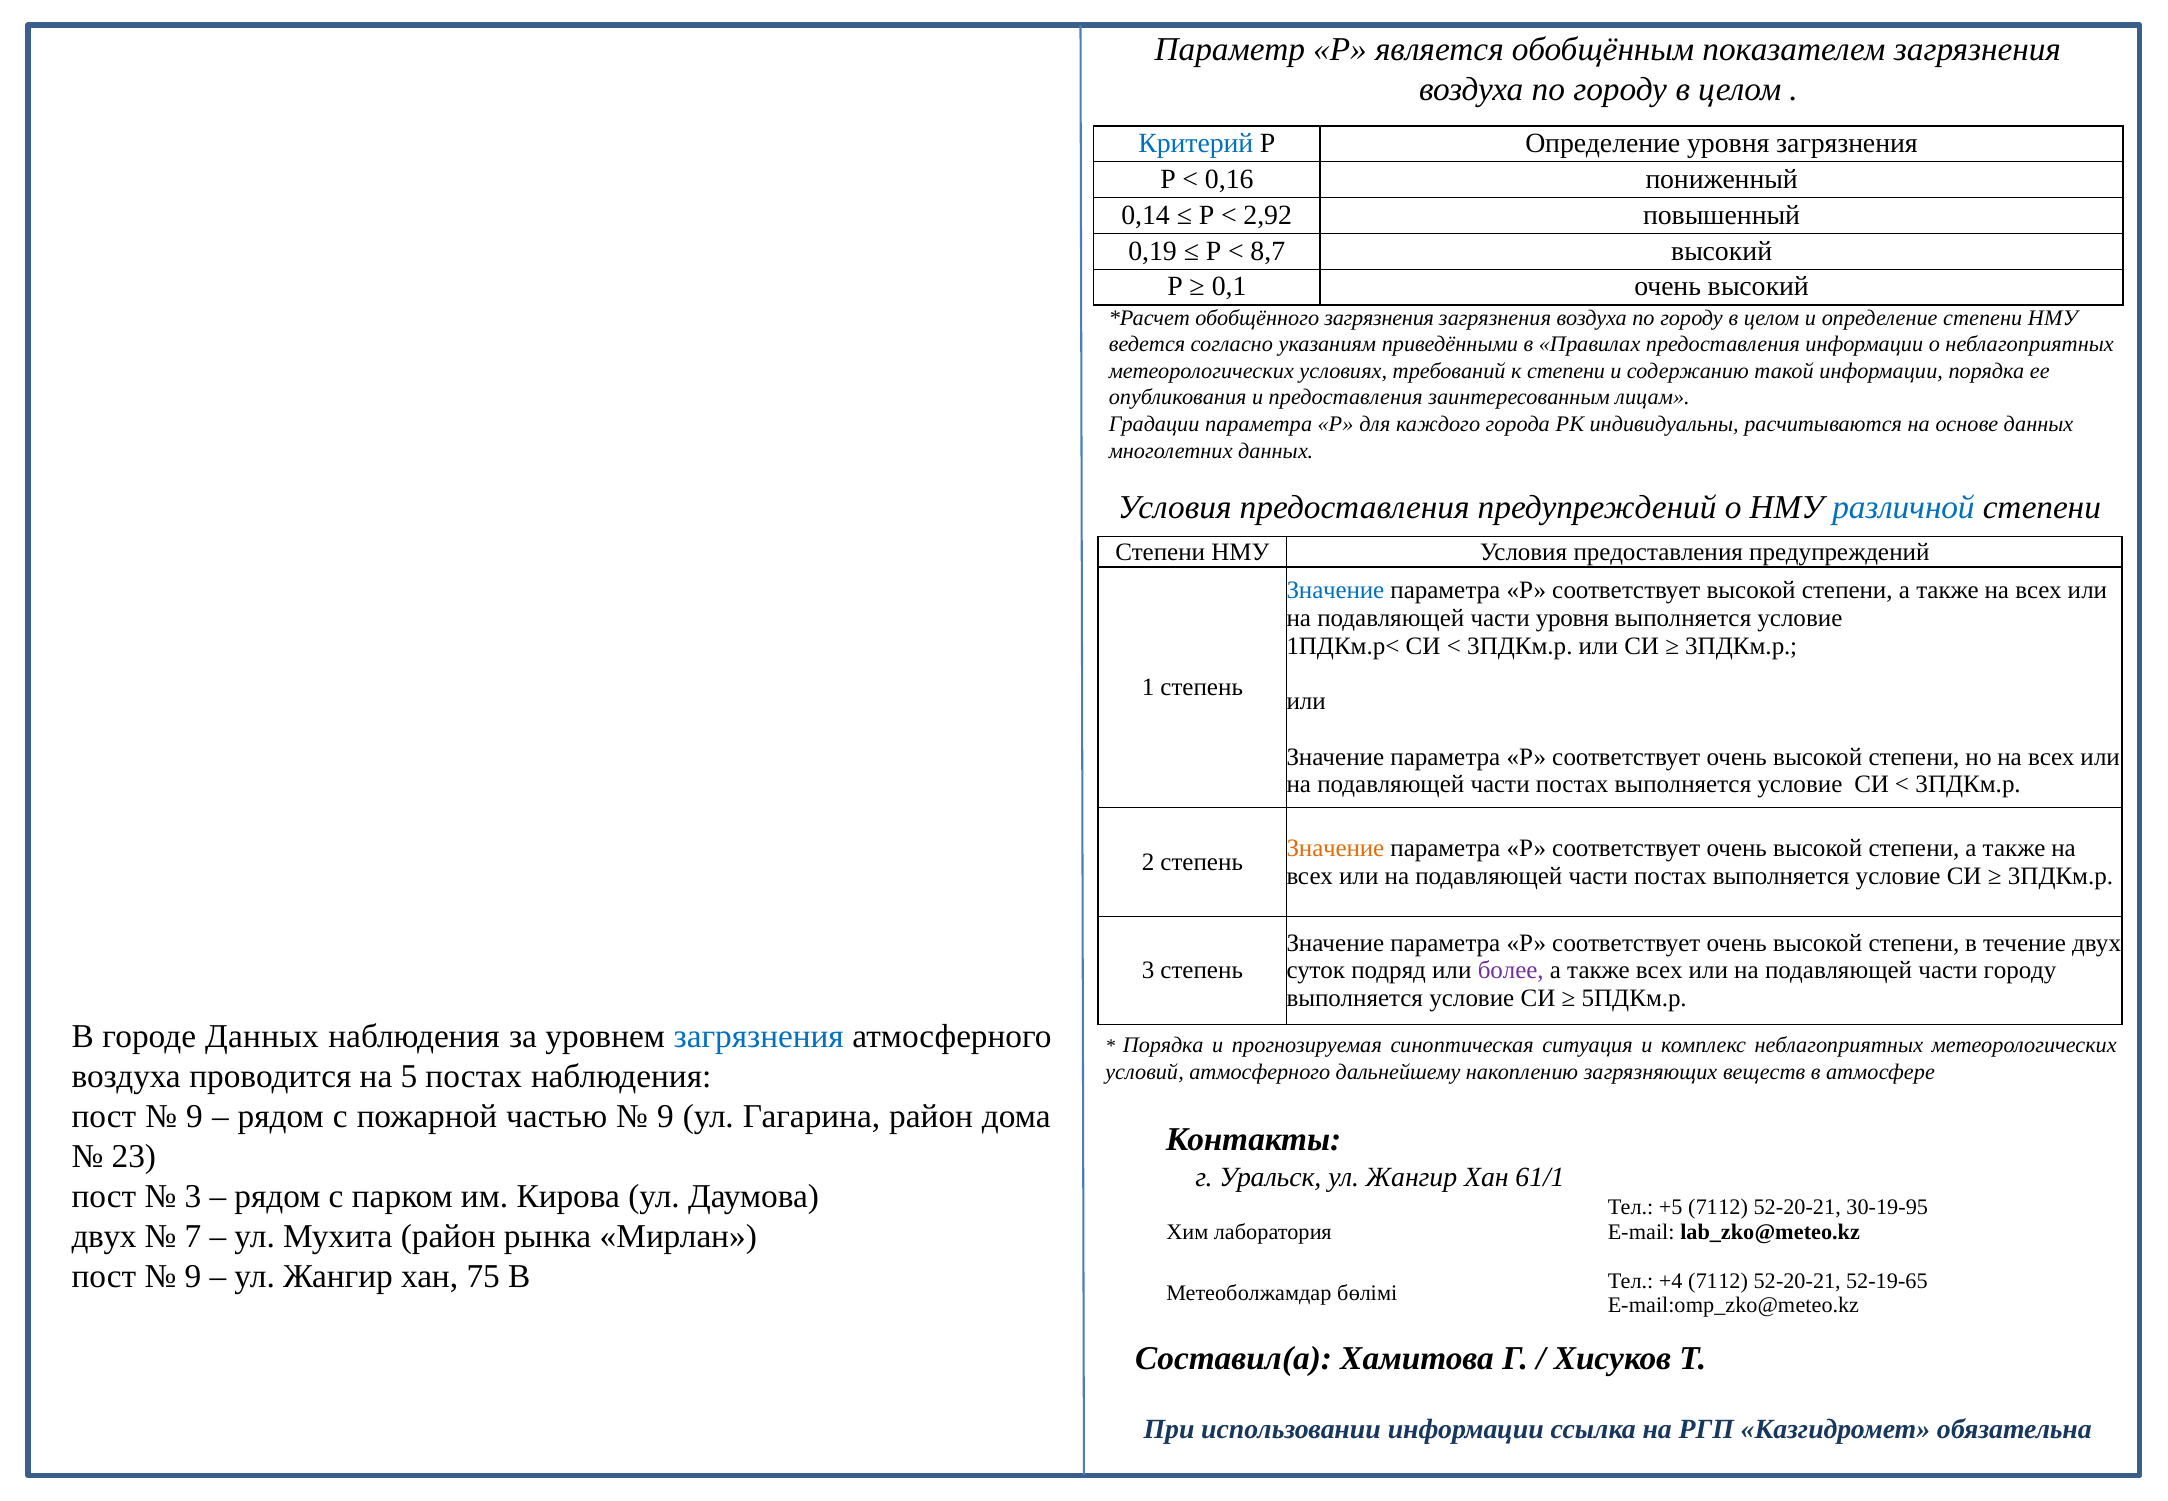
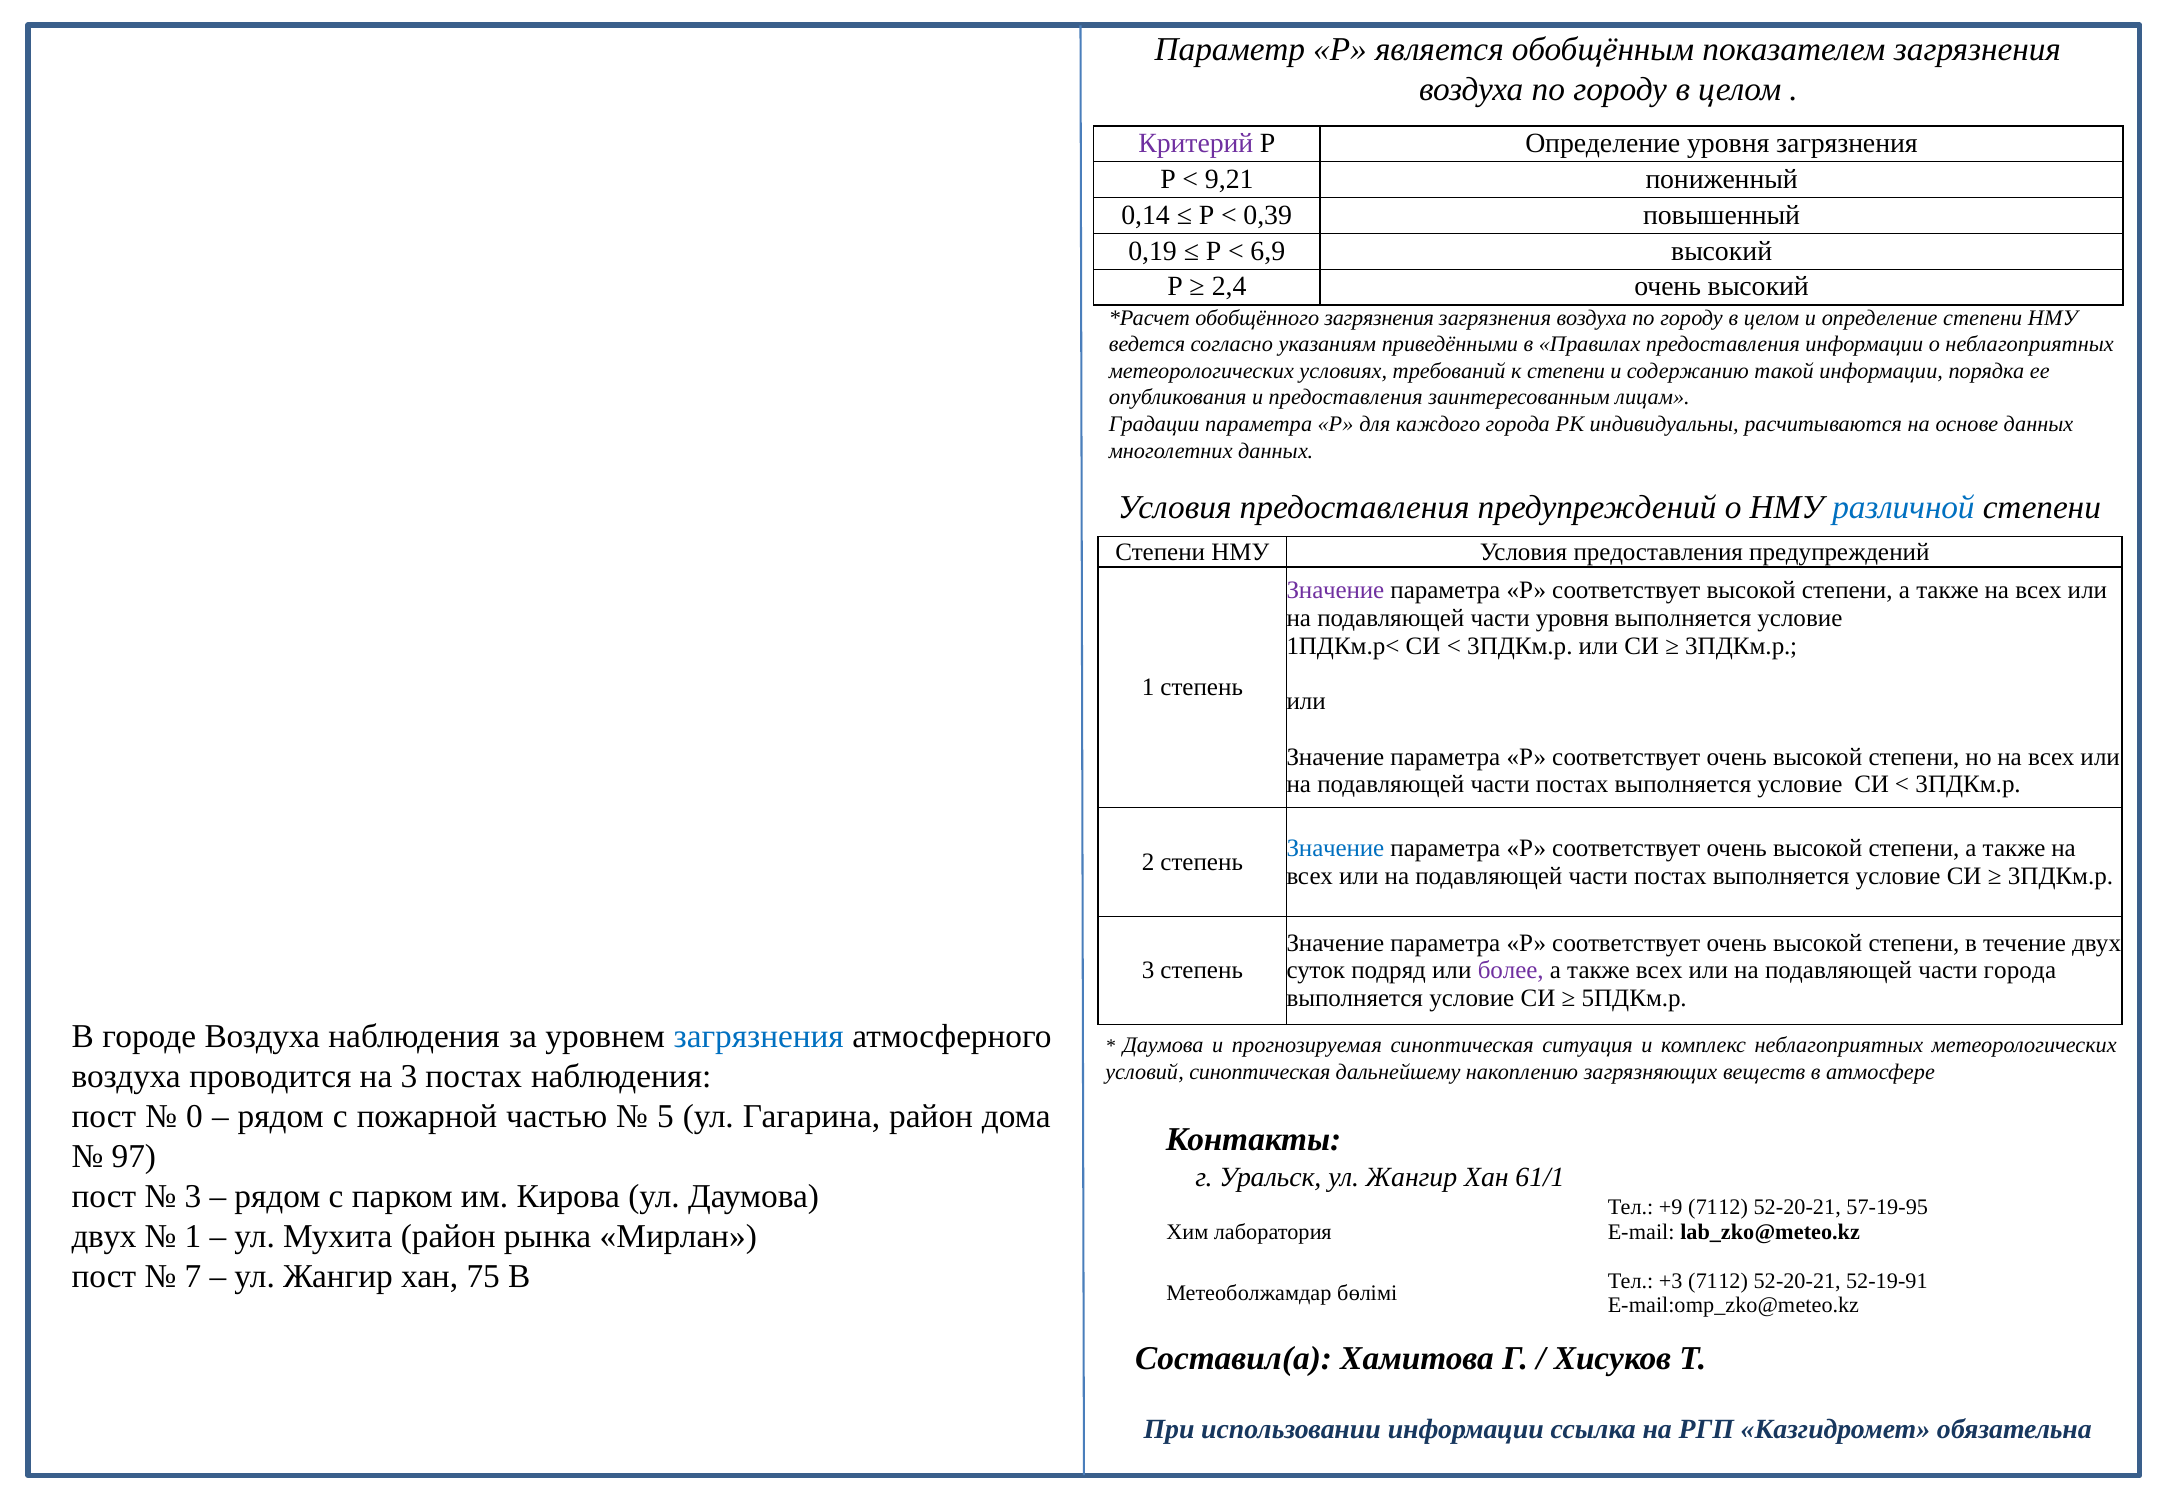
Критерий colour: blue -> purple
0,16: 0,16 -> 9,21
2,92: 2,92 -> 0,39
8,7: 8,7 -> 6,9
0,1: 0,1 -> 2,4
Значение at (1335, 591) colour: blue -> purple
Значение at (1335, 848) colour: orange -> blue
части городу: городу -> города
городе Данных: Данных -> Воздуха
Порядка at (1163, 1045): Порядка -> Даумова
на 5: 5 -> 3
условий атмосферного: атмосферного -> синоптическая
9 at (195, 1116): 9 -> 0
9 at (665, 1116): 9 -> 5
23: 23 -> 97
+5: +5 -> +9
30-19-95: 30-19-95 -> 57-19-95
7 at (193, 1236): 7 -> 1
9 at (193, 1276): 9 -> 7
+4: +4 -> +3
52-19-65: 52-19-65 -> 52-19-91
